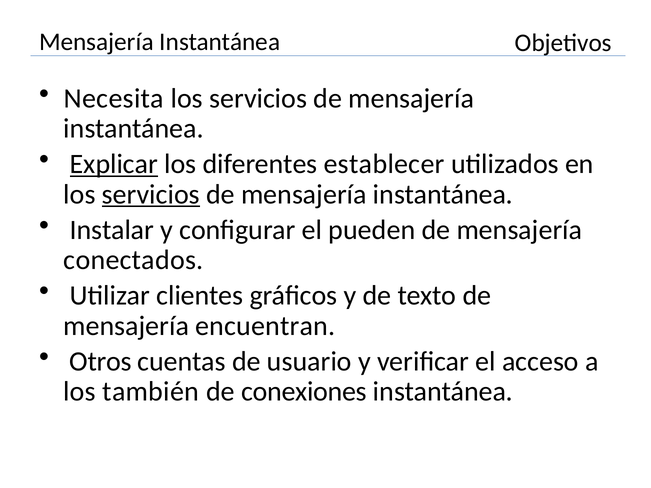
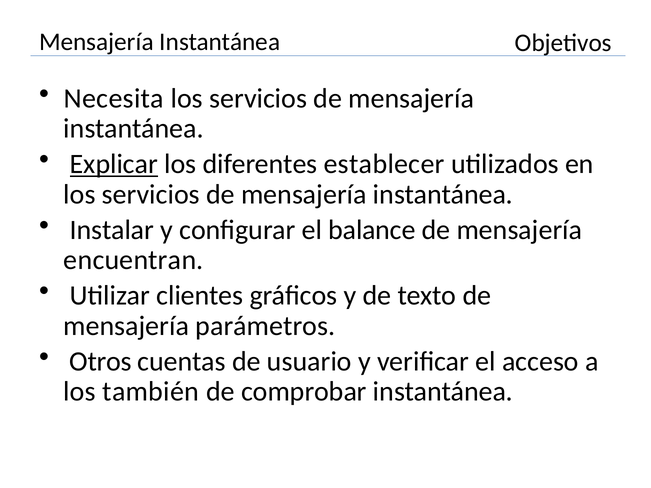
servicios at (151, 194) underline: present -> none
pueden: pueden -> balance
conectados: conectados -> encuentran
encuentran: encuentran -> parámetros
conexiones: conexiones -> comprobar
